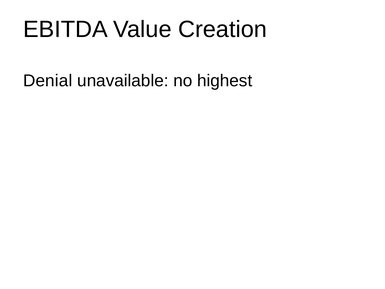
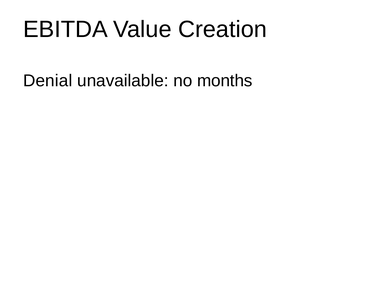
highest: highest -> months
